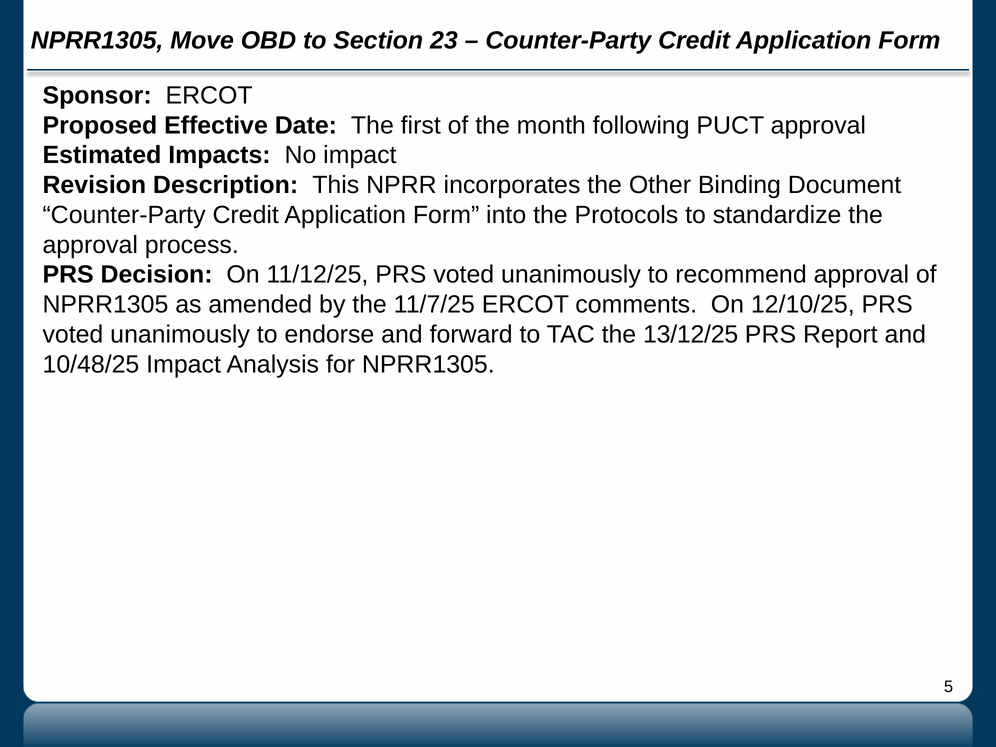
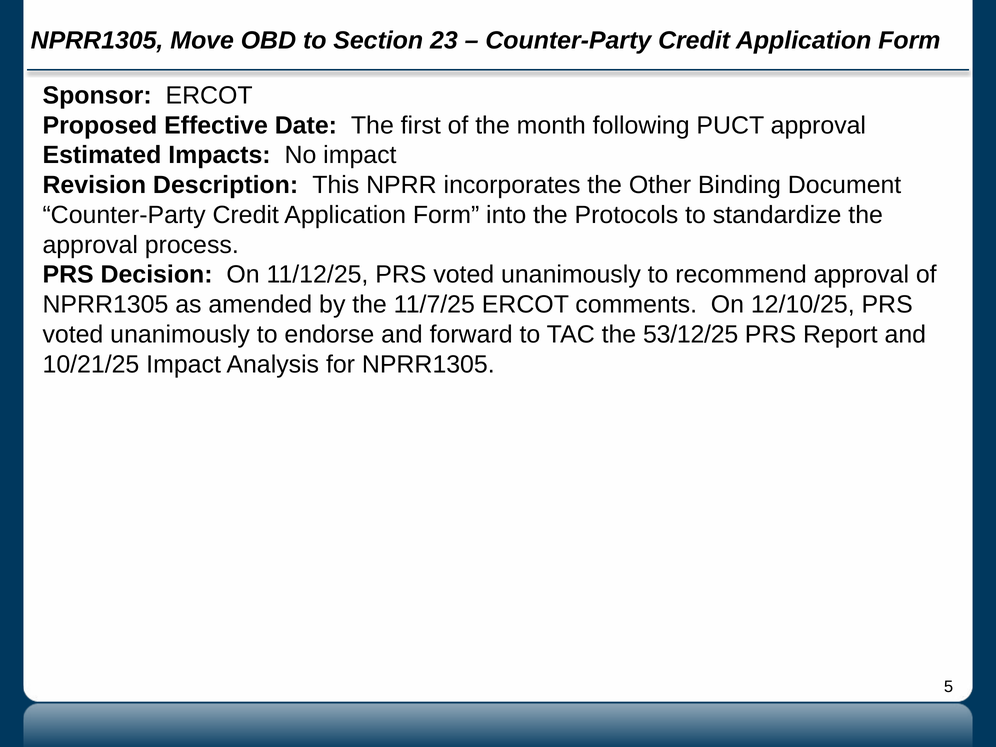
13/12/25: 13/12/25 -> 53/12/25
10/48/25: 10/48/25 -> 10/21/25
